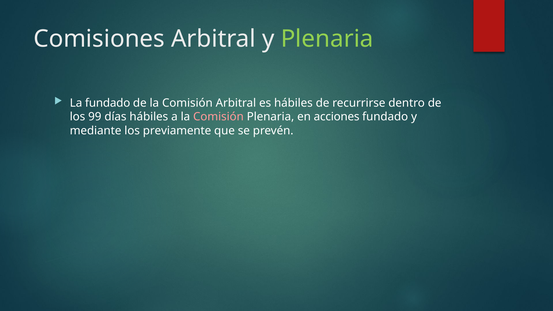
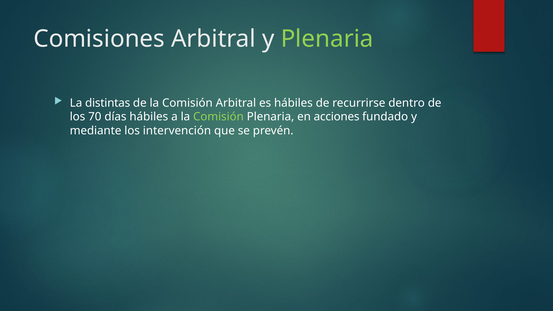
La fundado: fundado -> distintas
99: 99 -> 70
Comisión at (218, 117) colour: pink -> light green
previamente: previamente -> intervención
